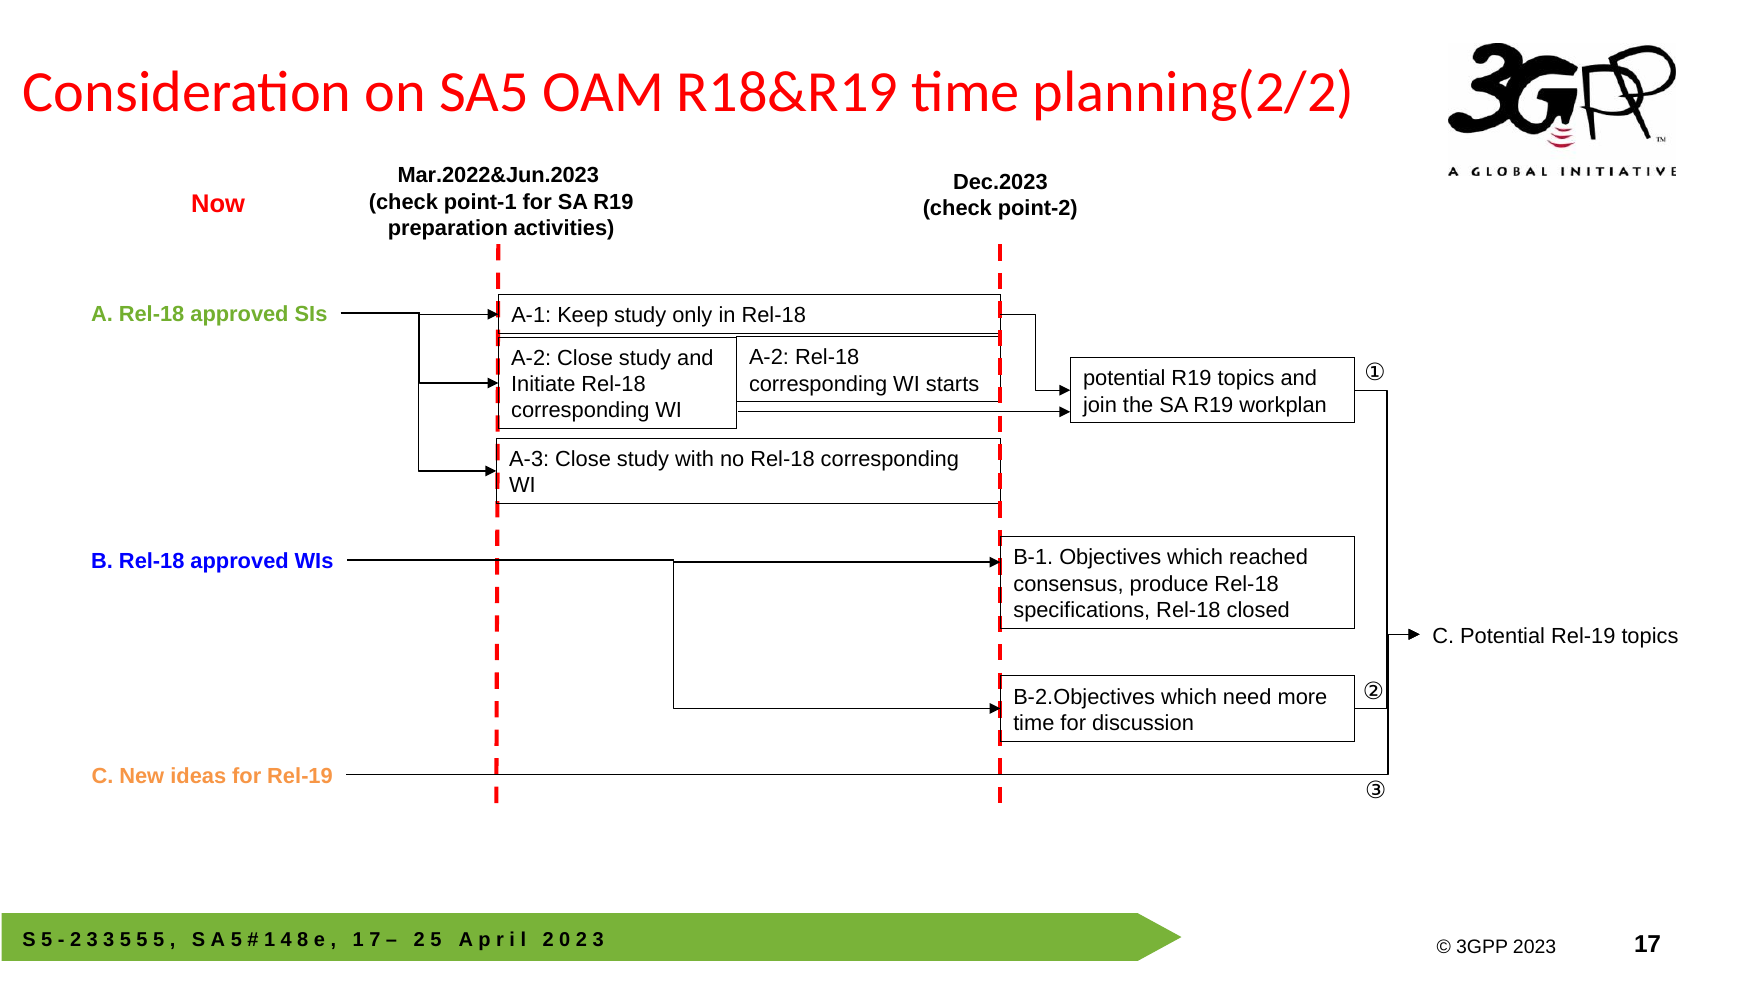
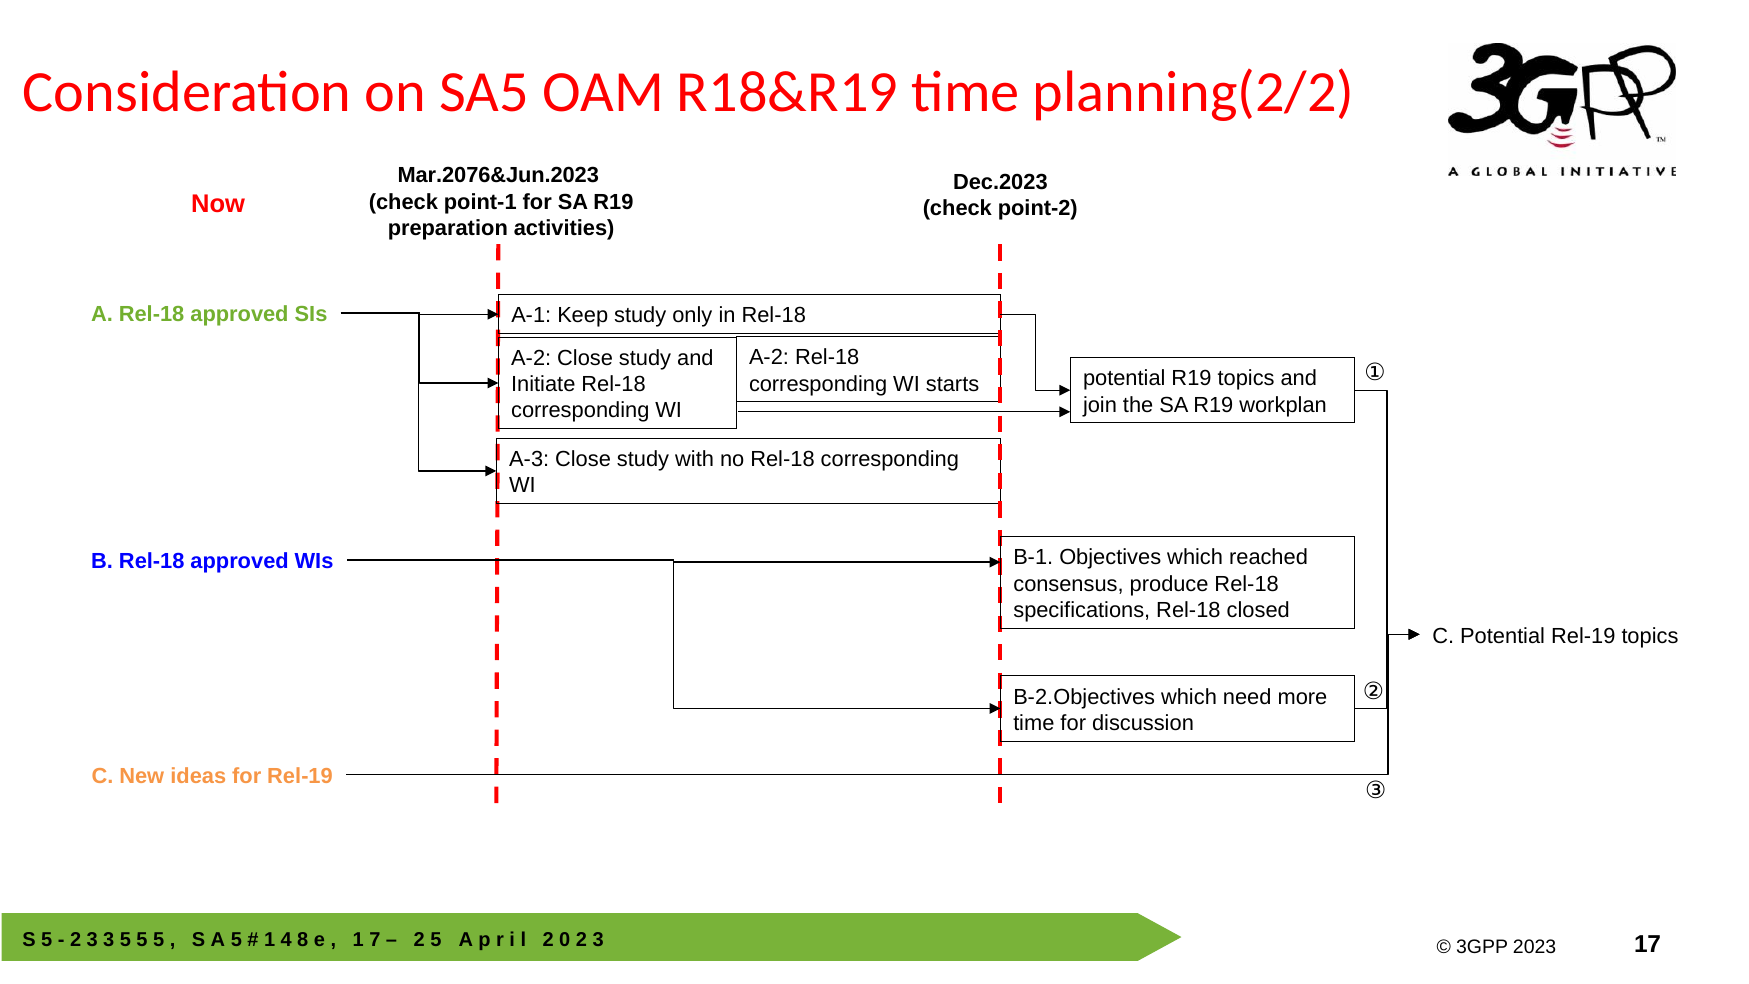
Mar.2022&Jun.2023: Mar.2022&Jun.2023 -> Mar.2076&Jun.2023
